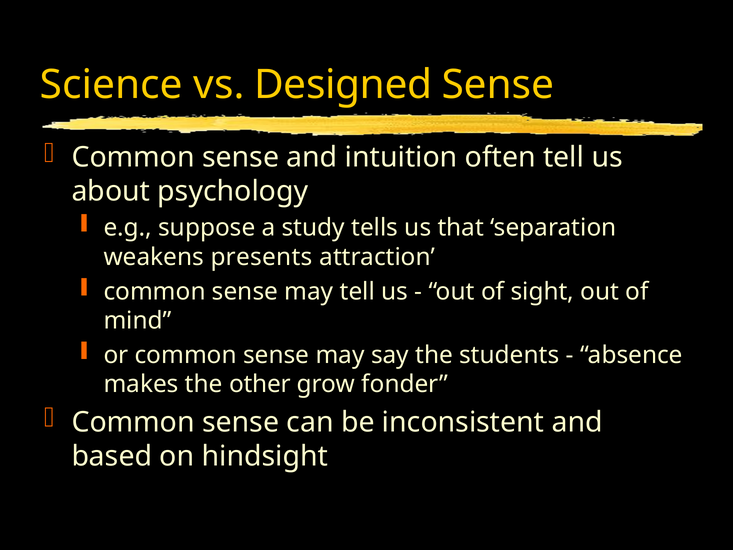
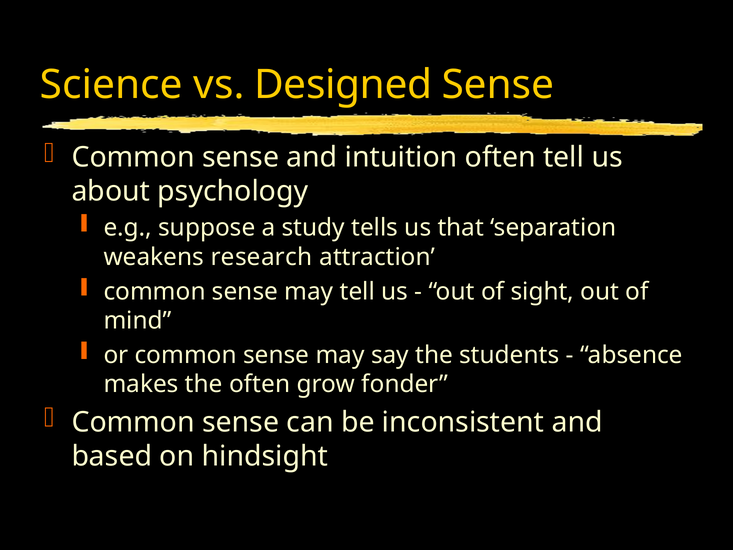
presents: presents -> research
the other: other -> often
